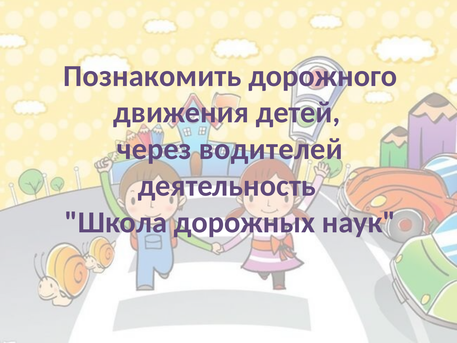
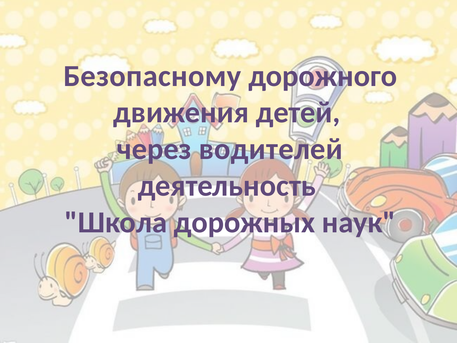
Познакомить: Познакомить -> Безопасному
